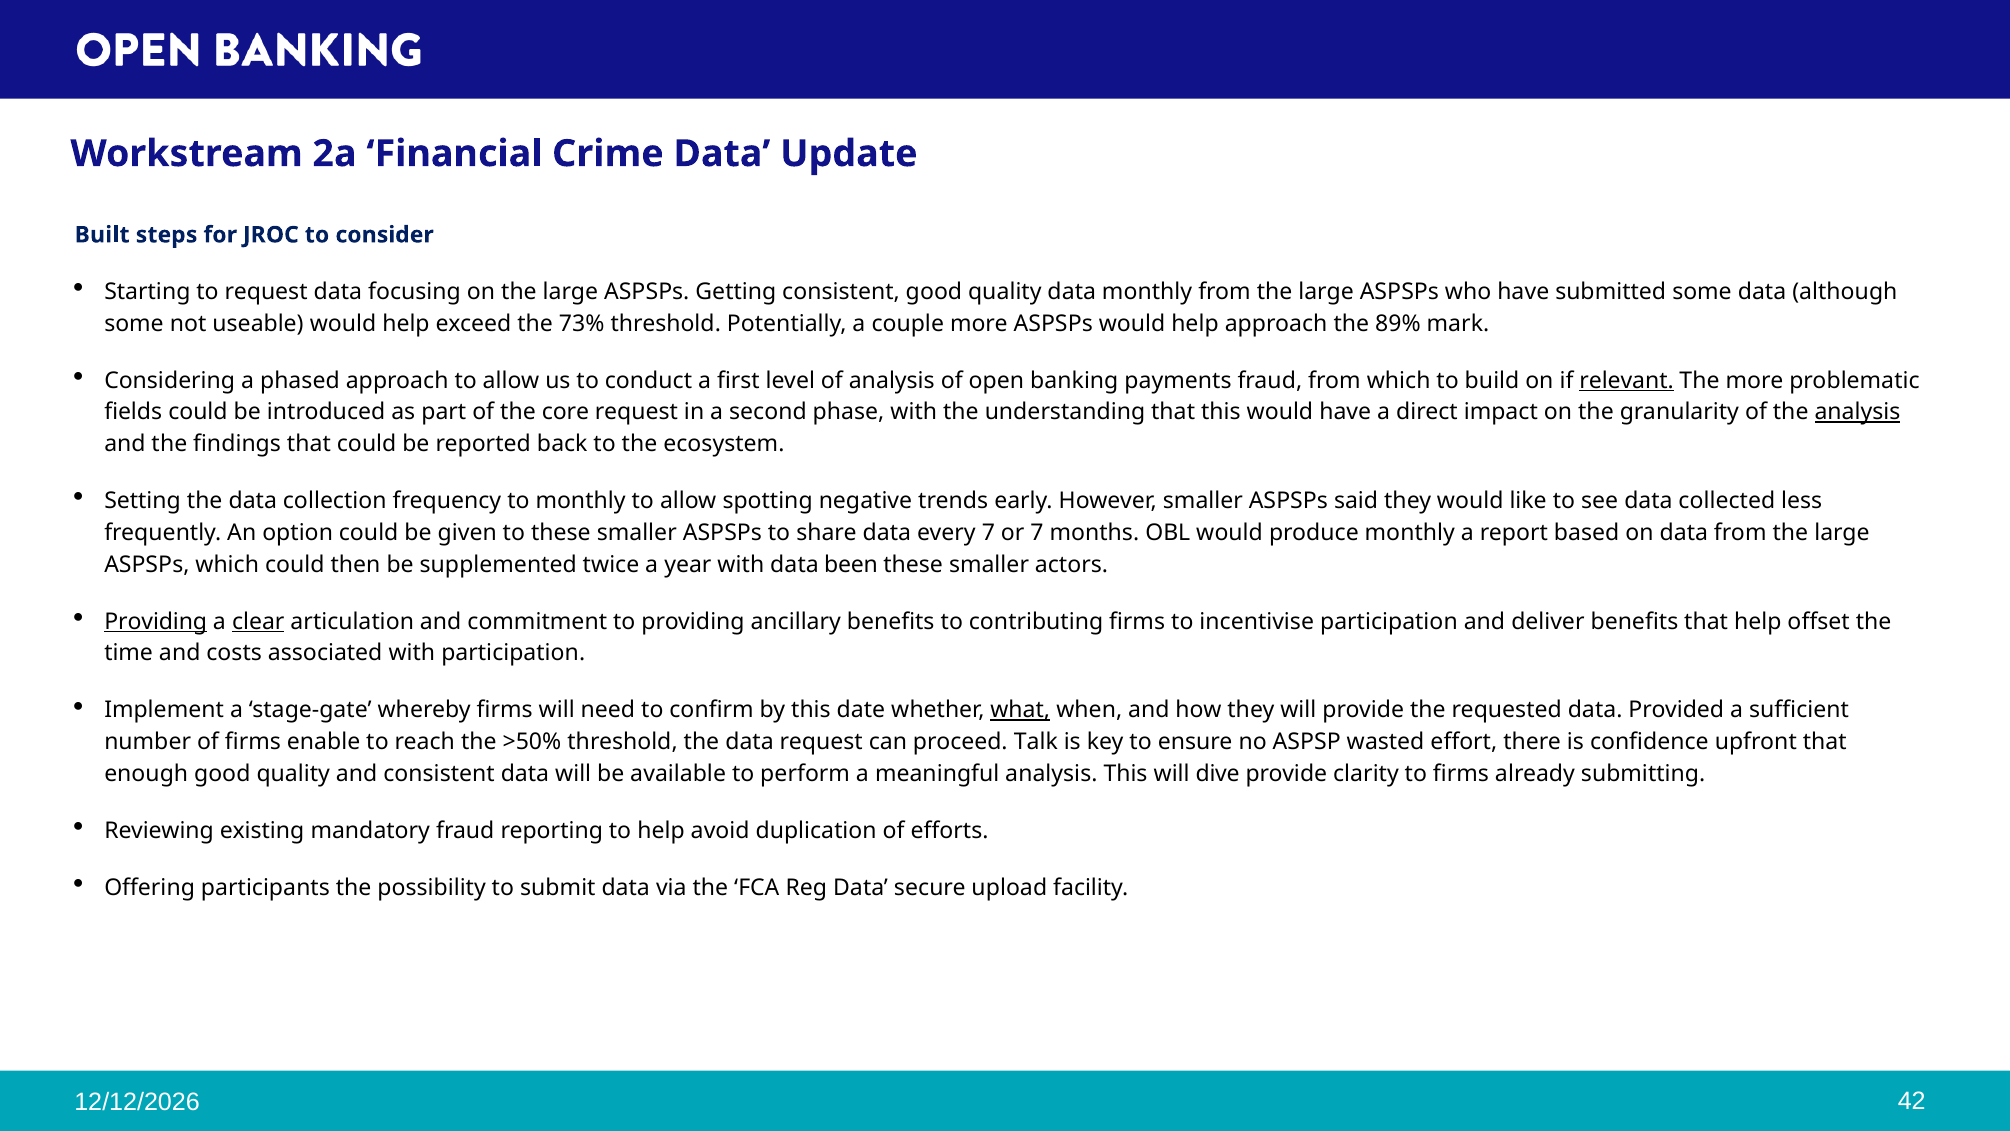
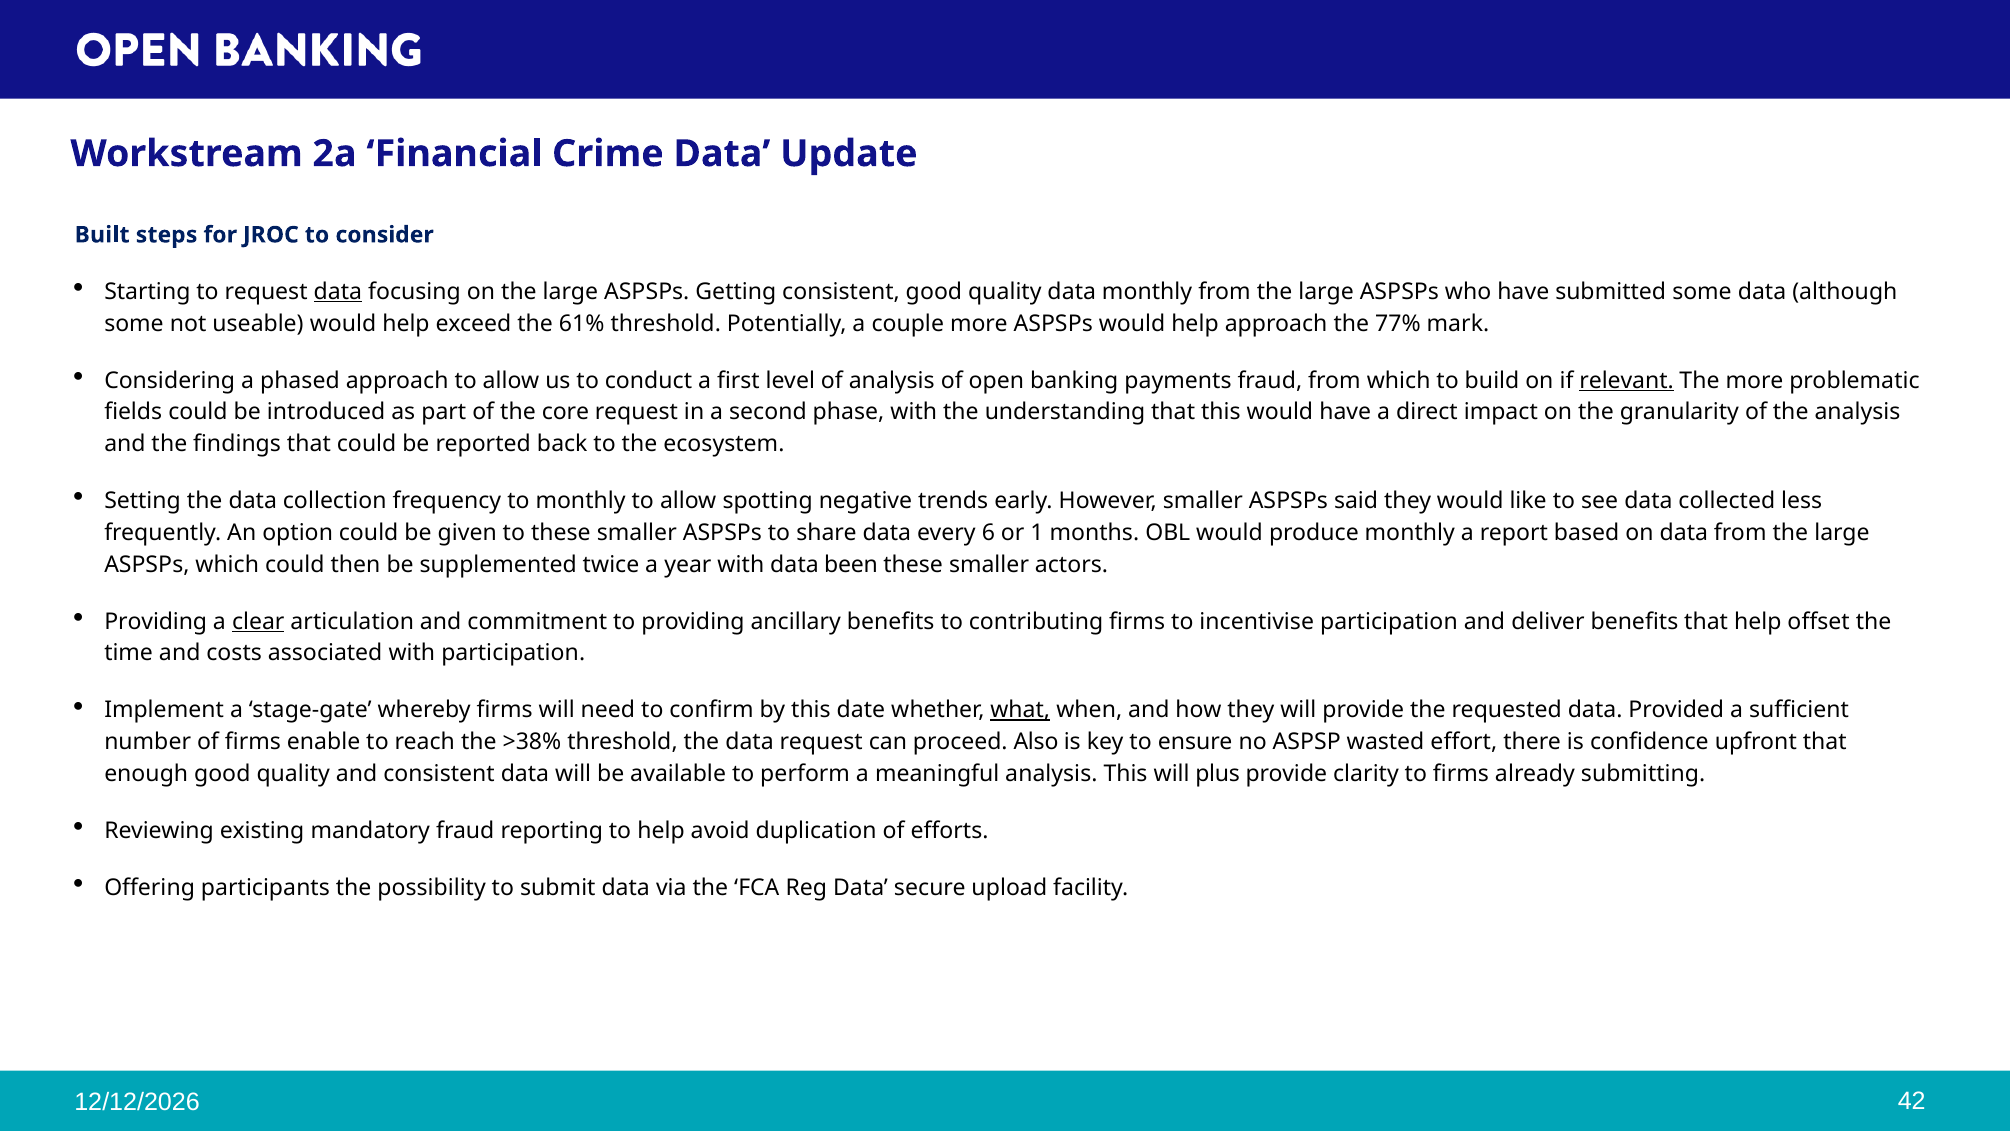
data at (338, 292) underline: none -> present
73%: 73% -> 61%
89%: 89% -> 77%
analysis at (1857, 412) underline: present -> none
every 7: 7 -> 6
or 7: 7 -> 1
Providing at (156, 621) underline: present -> none
>50%: >50% -> >38%
Talk: Talk -> Also
dive: dive -> plus
